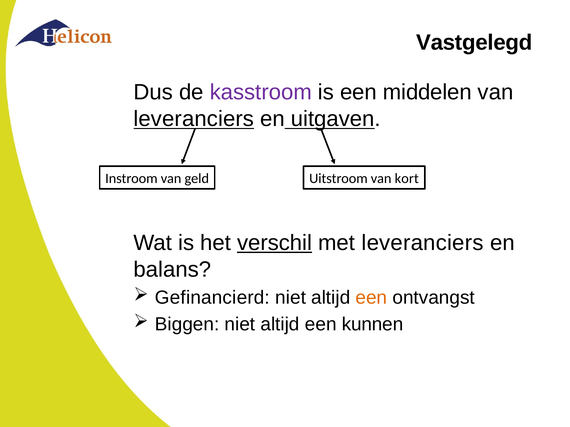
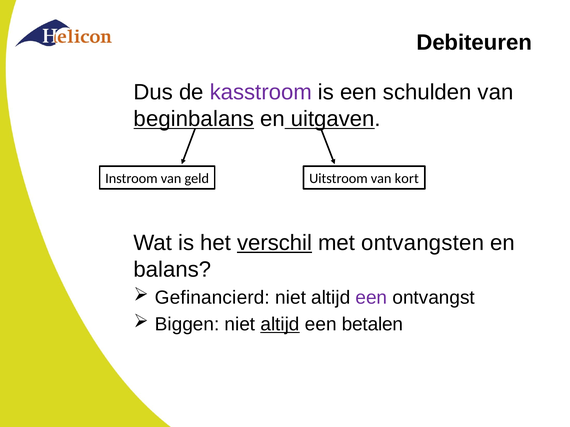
Vastgelegd: Vastgelegd -> Debiteuren
middelen: middelen -> schulden
leveranciers at (194, 119): leveranciers -> beginbalans
met leveranciers: leveranciers -> ontvangsten
een at (371, 298) colour: orange -> purple
altijd at (280, 325) underline: none -> present
kunnen: kunnen -> betalen
